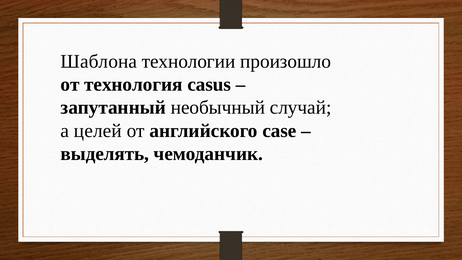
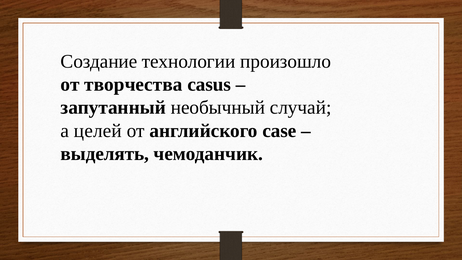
Шаблона: Шаблона -> Создание
технология: технология -> творчества
